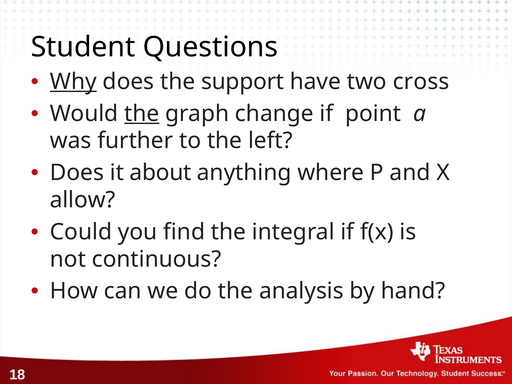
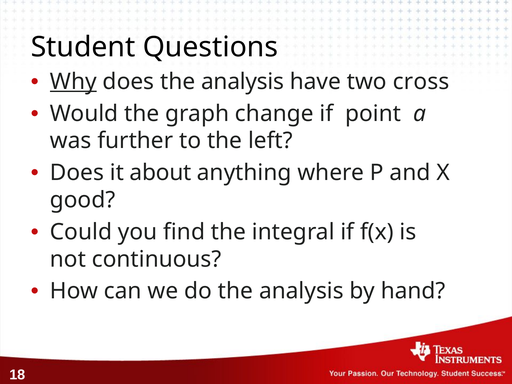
does the support: support -> analysis
the at (142, 113) underline: present -> none
allow: allow -> good
